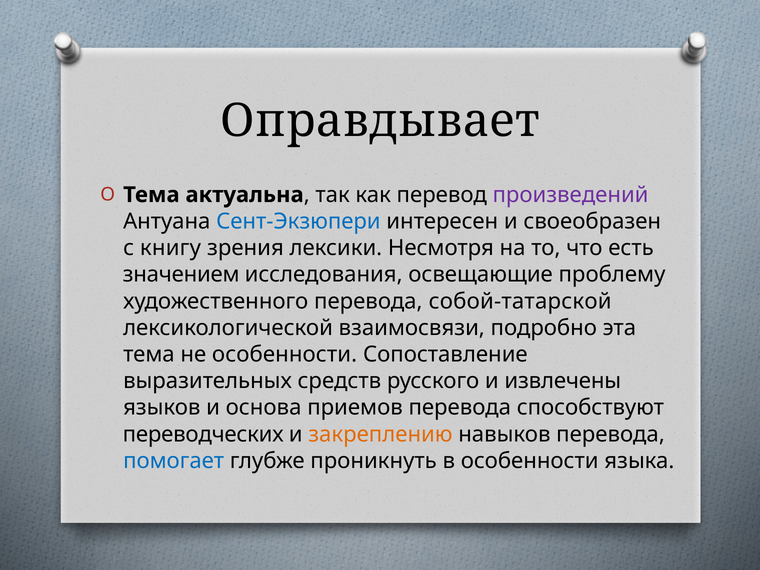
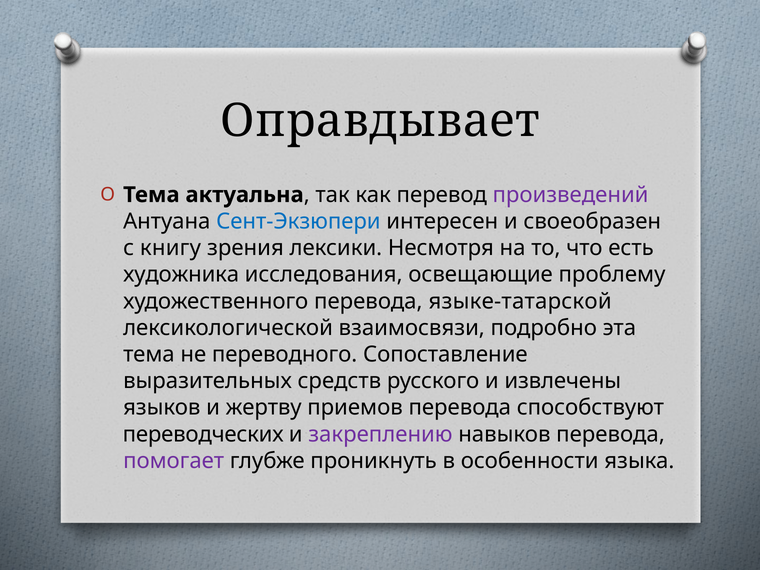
значением: значением -> художника
собой-татарской: собой-татарской -> языке-татарской
не особенности: особенности -> переводного
основа: основа -> жертву
закреплению colour: orange -> purple
помогает colour: blue -> purple
